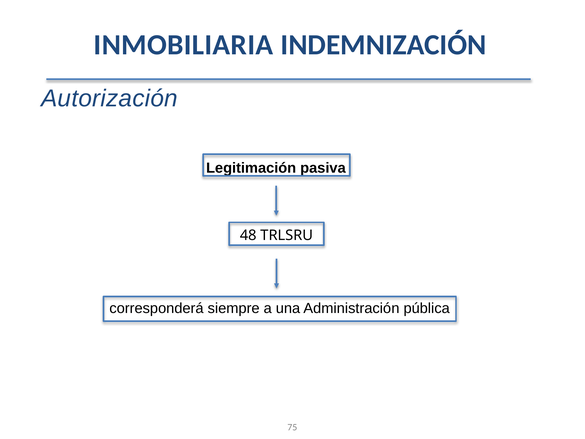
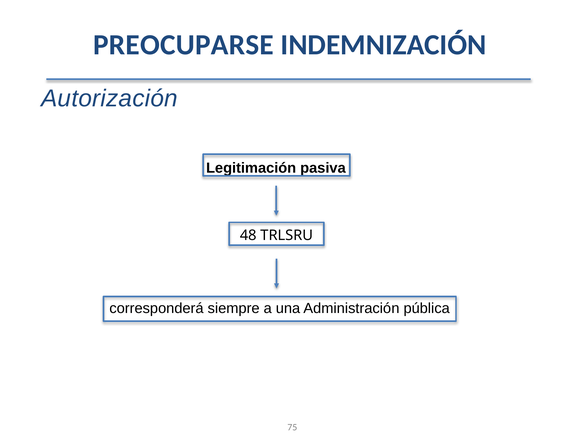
INMOBILIARIA: INMOBILIARIA -> PREOCUPARSE
